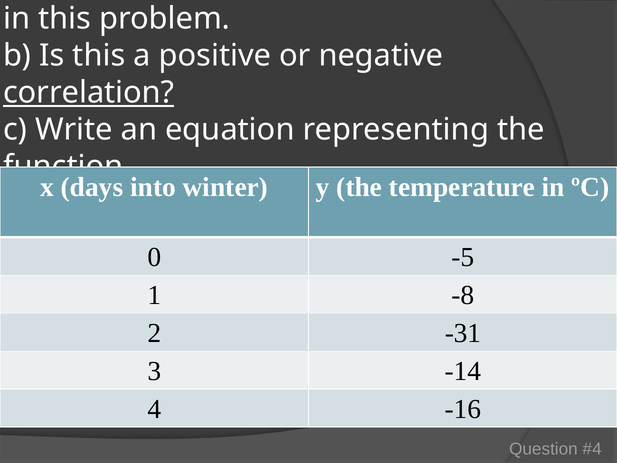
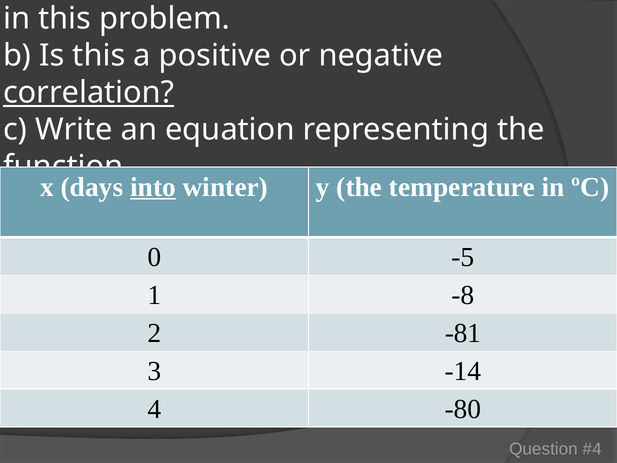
into underline: none -> present
-31: -31 -> -81
-16: -16 -> -80
